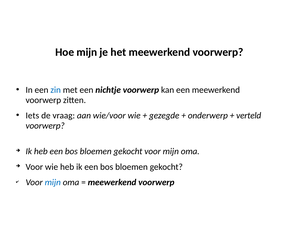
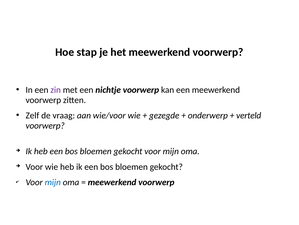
Hoe mijn: mijn -> stap
zin colour: blue -> purple
Iets: Iets -> Zelf
